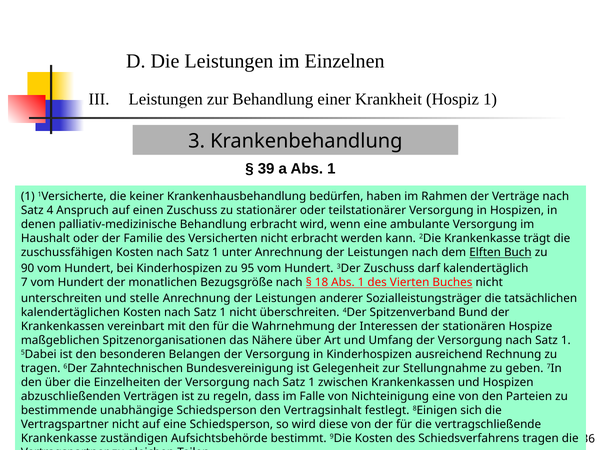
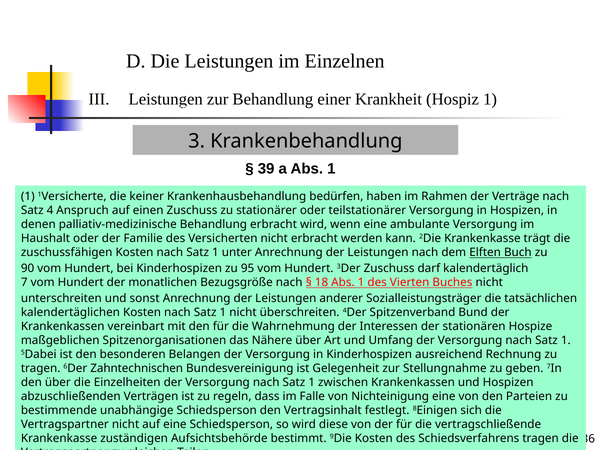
stelle: stelle -> sonst
